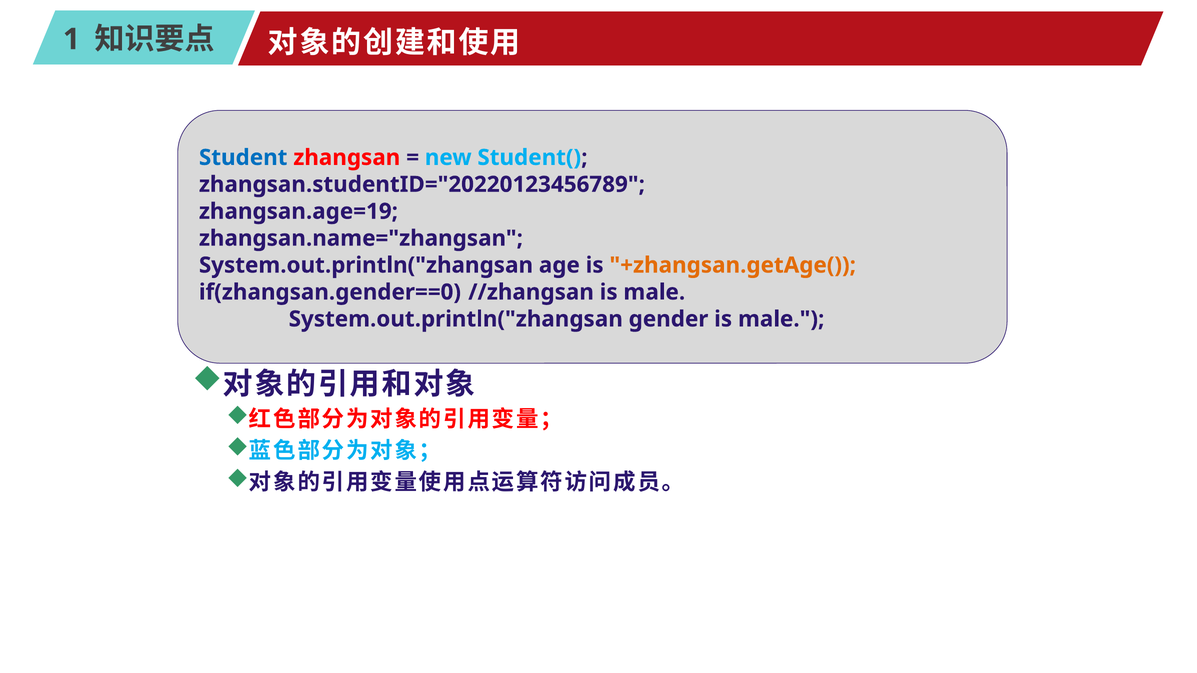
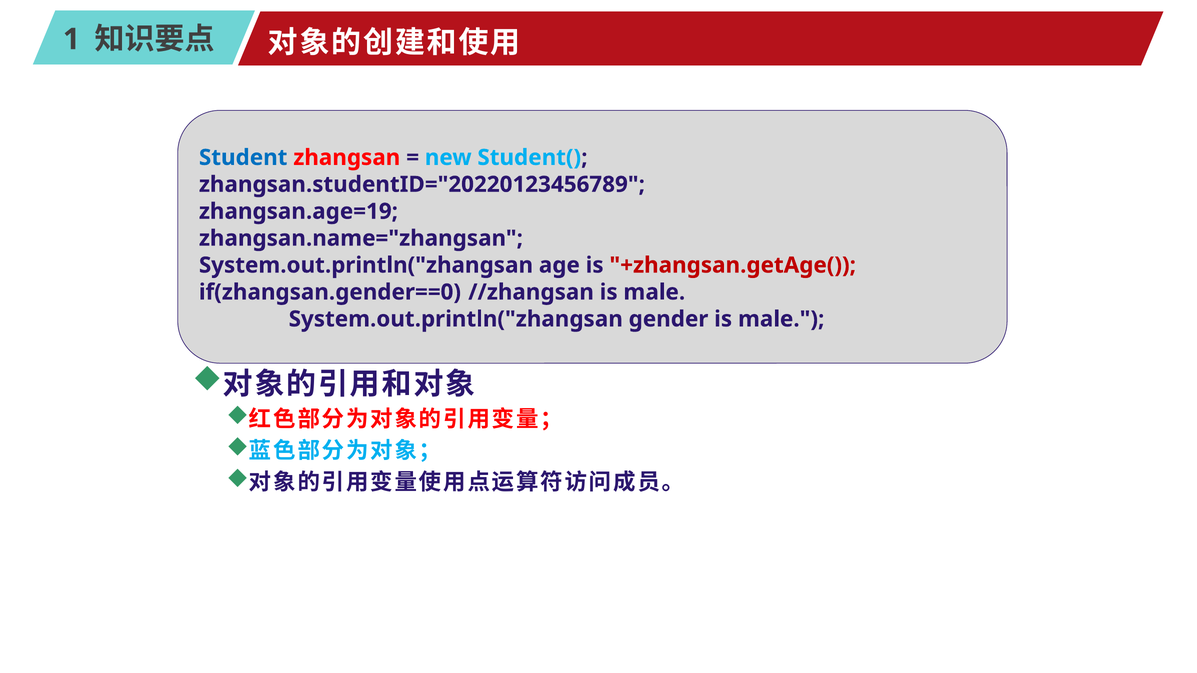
+zhangsan.getAge( colour: orange -> red
